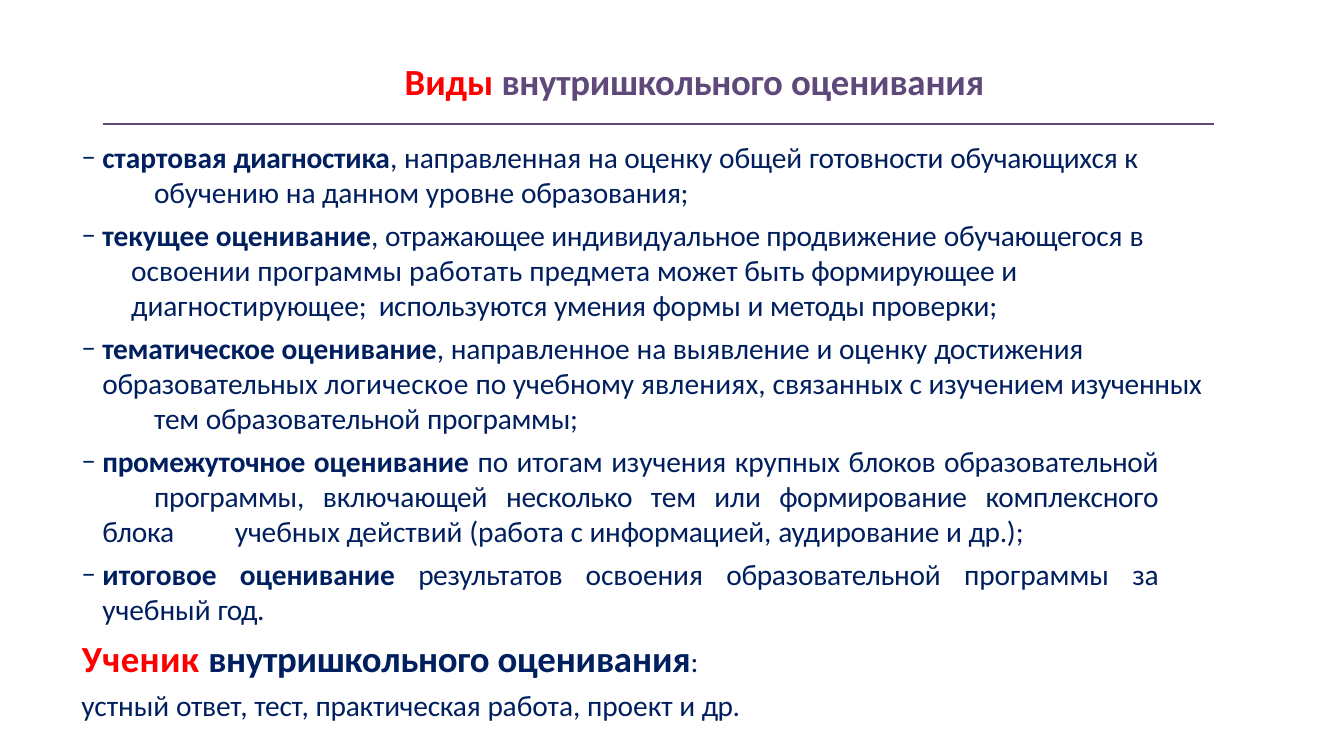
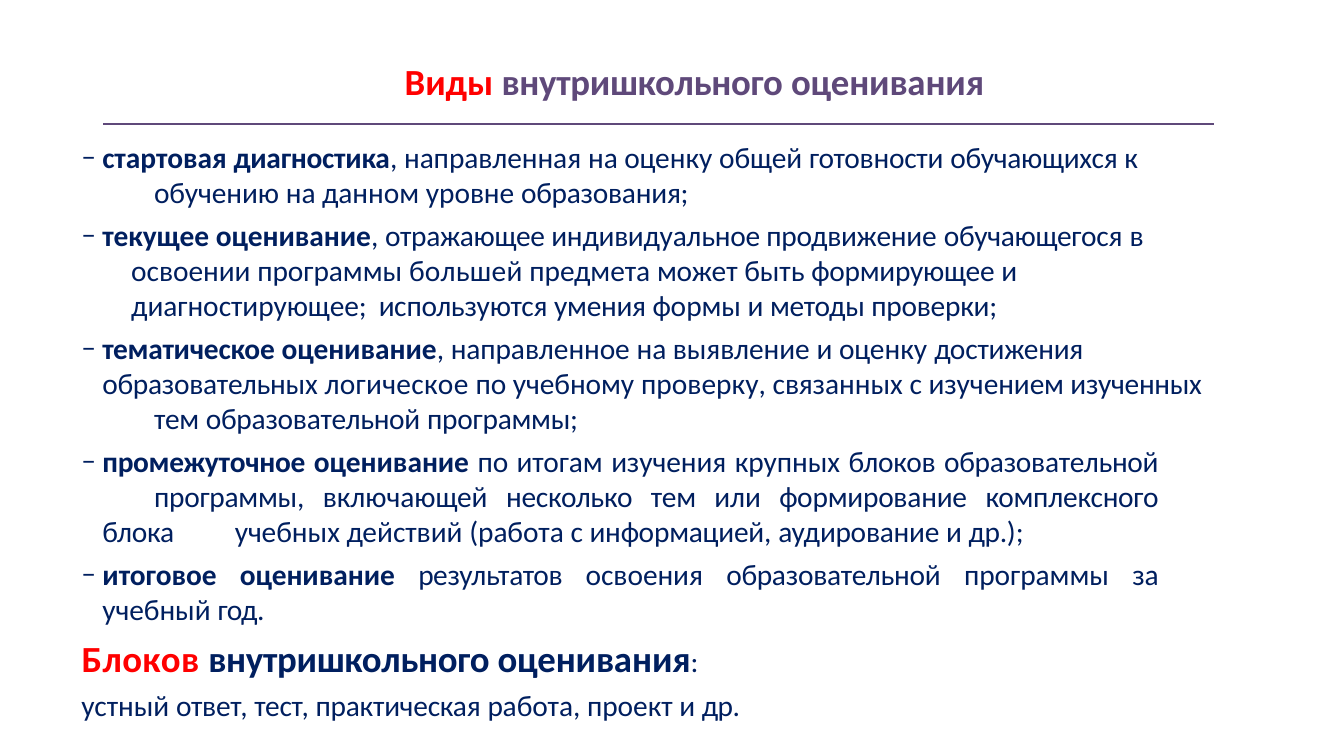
работать: работать -> большей
явлениях: явлениях -> проверку
Ученик at (141, 660): Ученик -> Блоков
